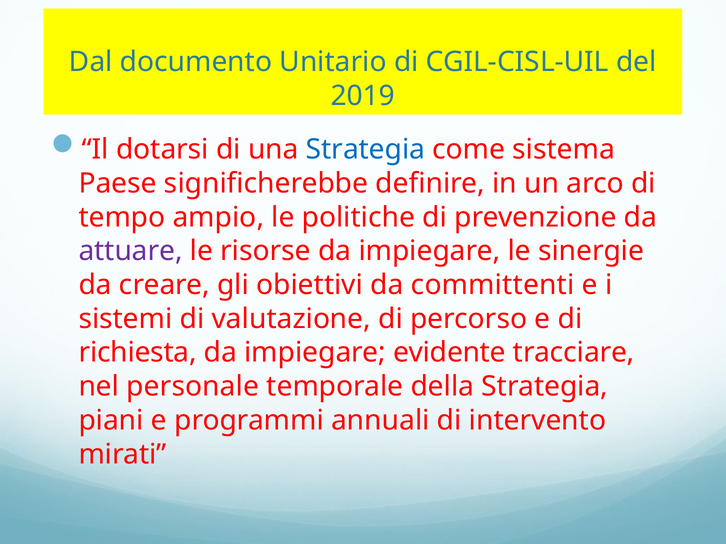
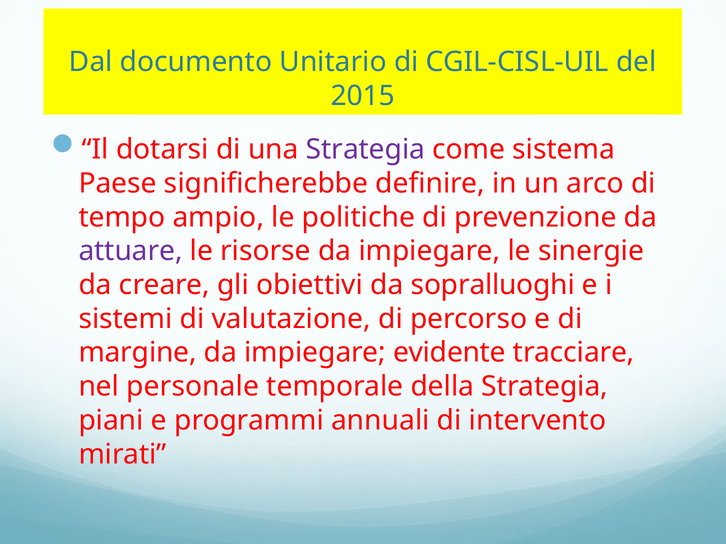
2019: 2019 -> 2015
Strategia at (366, 150) colour: blue -> purple
committenti: committenti -> sopralluoghi
richiesta: richiesta -> margine
